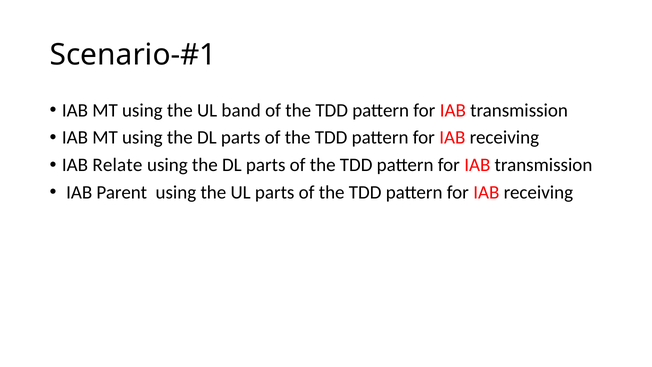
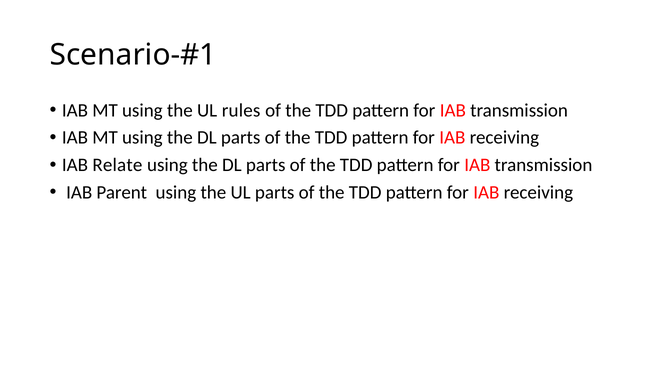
band: band -> rules
